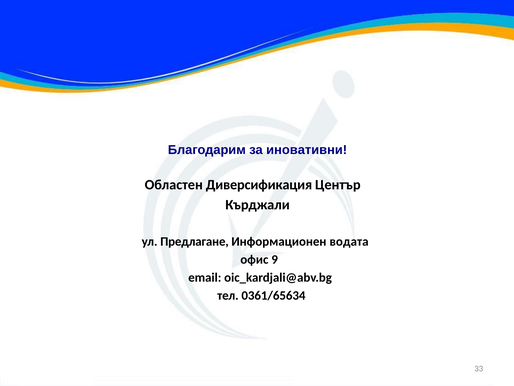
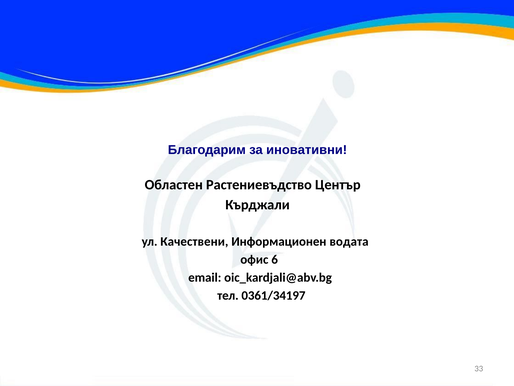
Диверсификация: Диверсификация -> Растениевъдство
Предлагане: Предлагане -> Качествени
9: 9 -> 6
0361/65634: 0361/65634 -> 0361/34197
